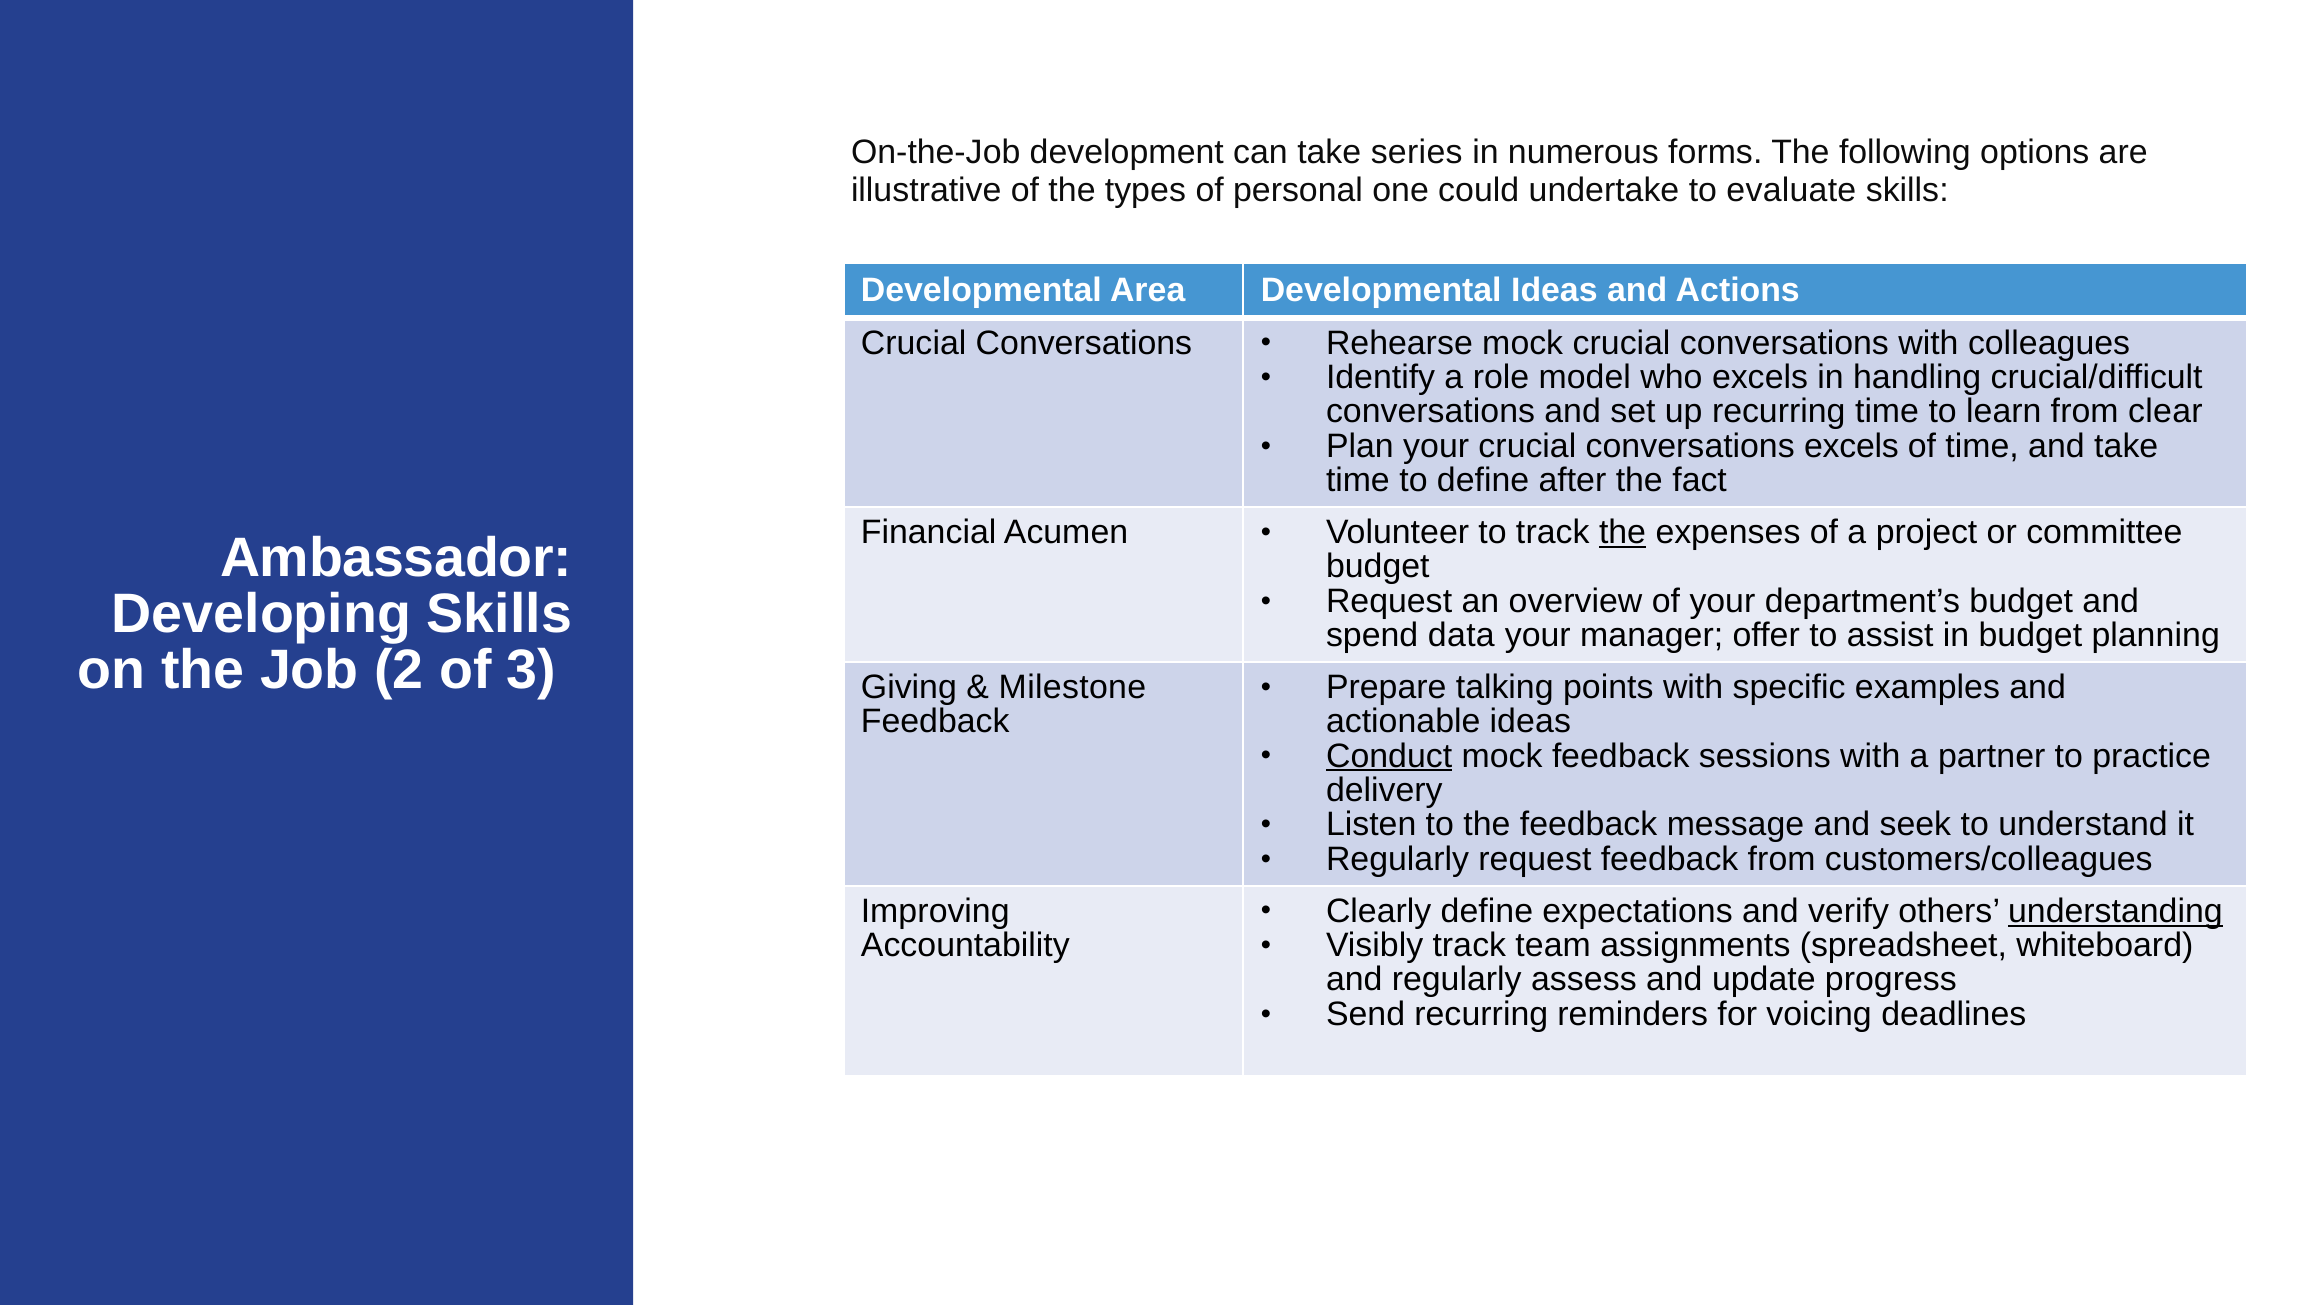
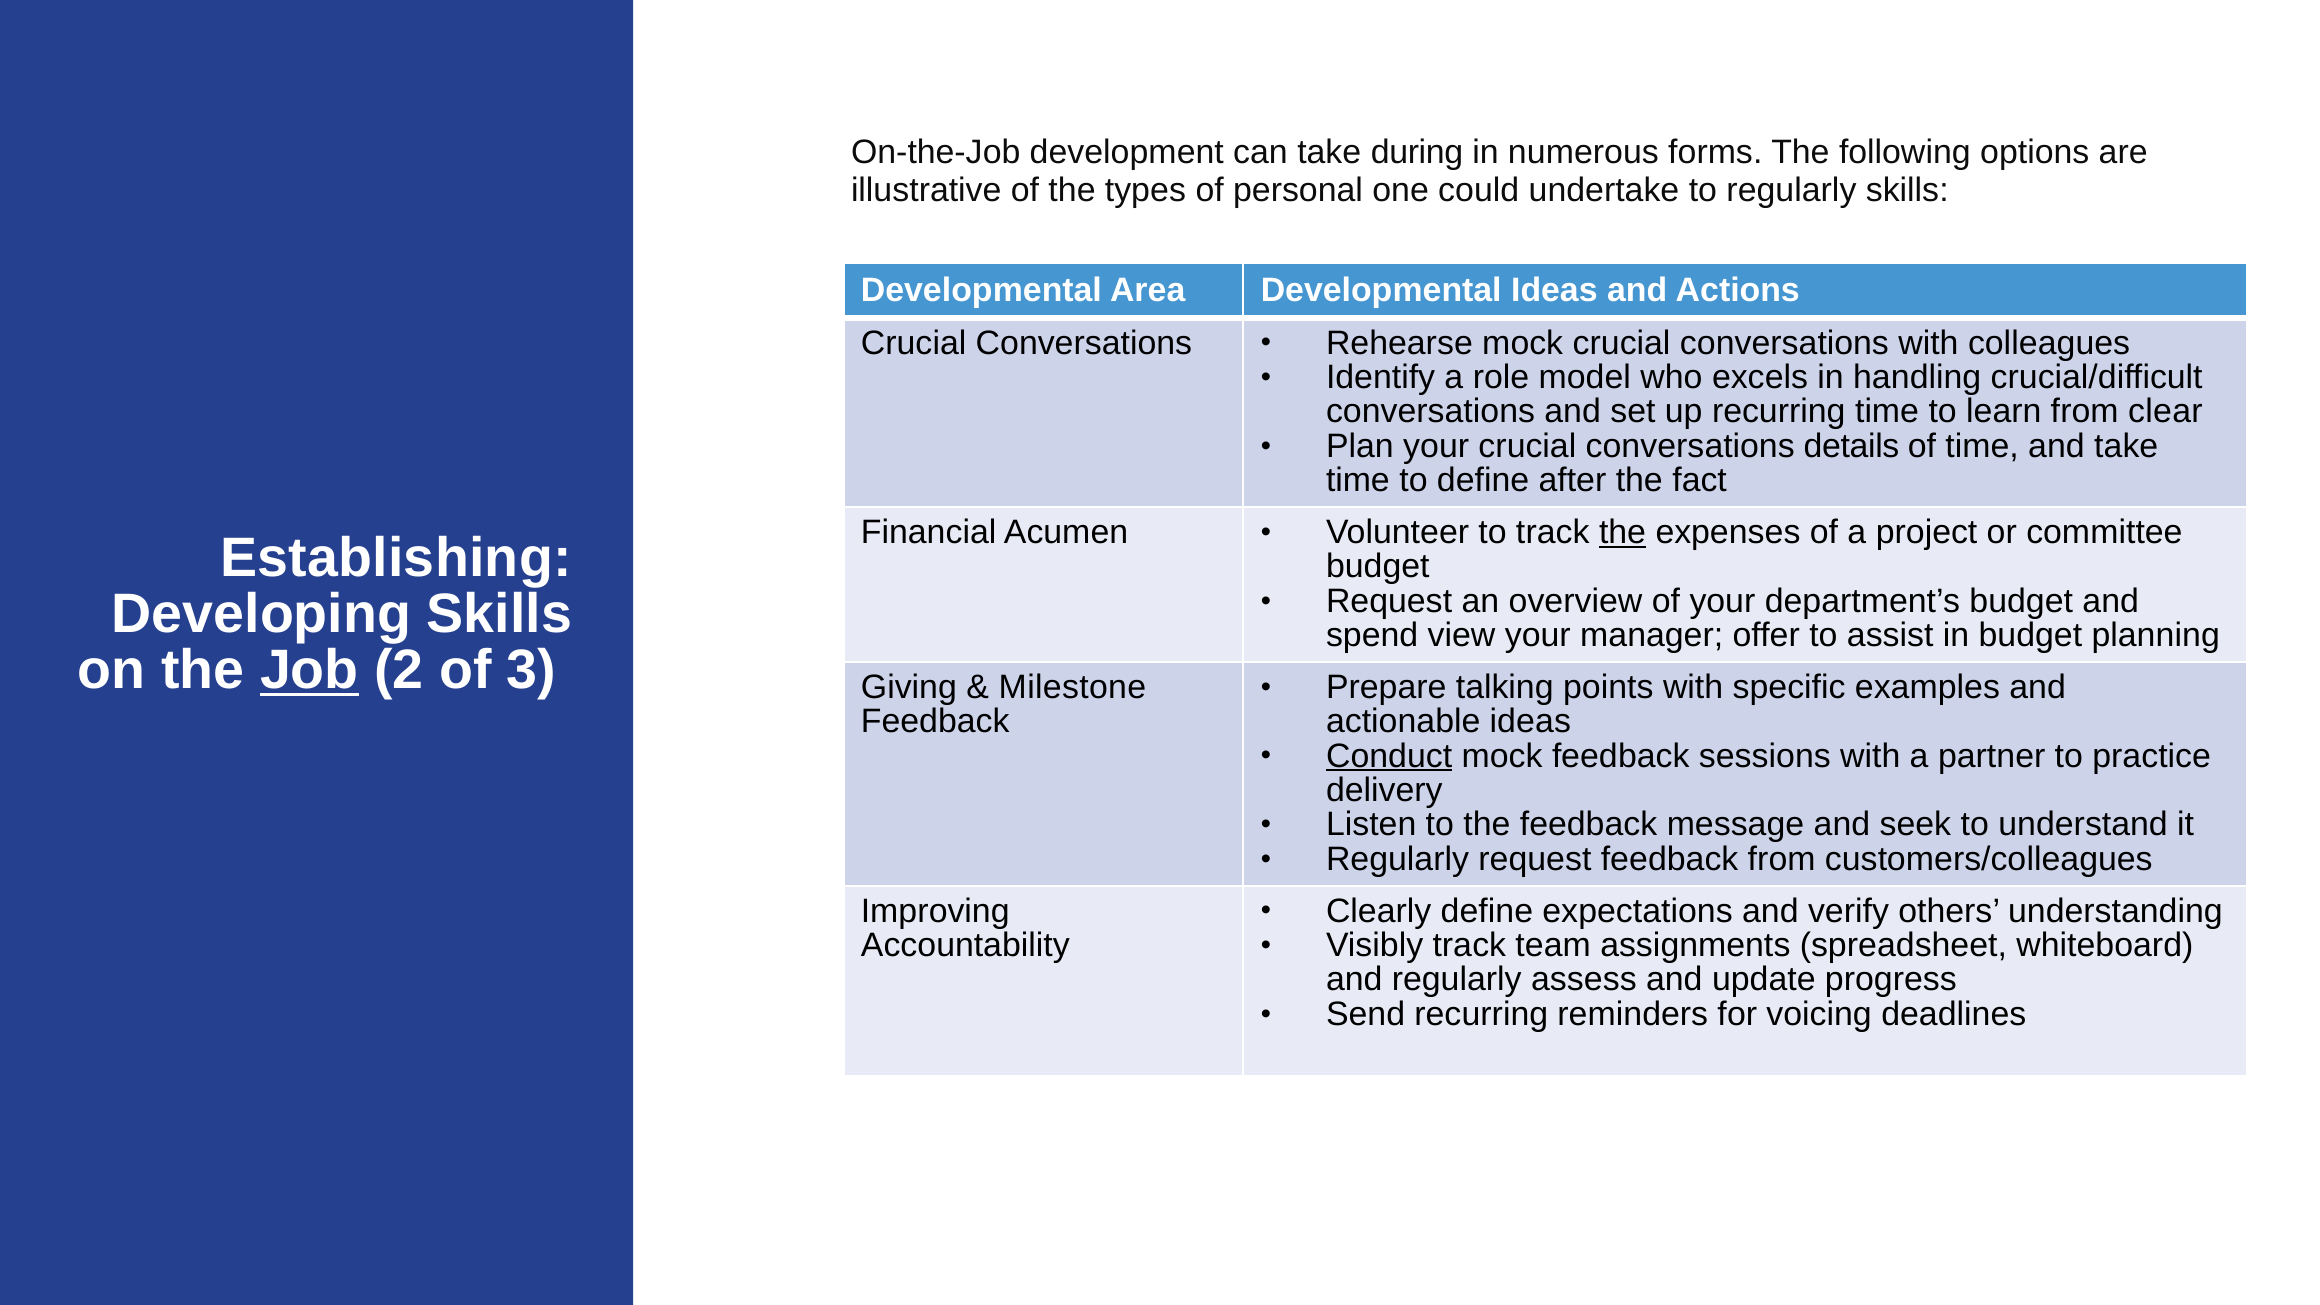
series: series -> during
to evaluate: evaluate -> regularly
conversations excels: excels -> details
Ambassador: Ambassador -> Establishing
data: data -> view
Job underline: none -> present
understanding underline: present -> none
